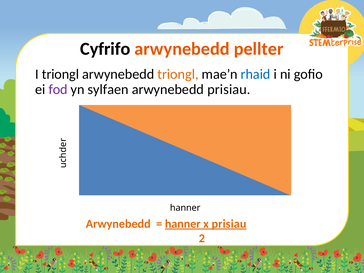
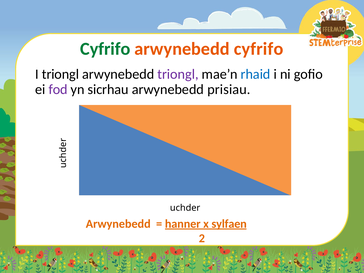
Cyfrifo at (105, 49) colour: black -> green
arwynebedd pellter: pellter -> cyfrifo
triongl at (178, 74) colour: orange -> purple
sylfaen: sylfaen -> sicrhau
hanner at (185, 208): hanner -> uchder
x prisiau: prisiau -> sylfaen
